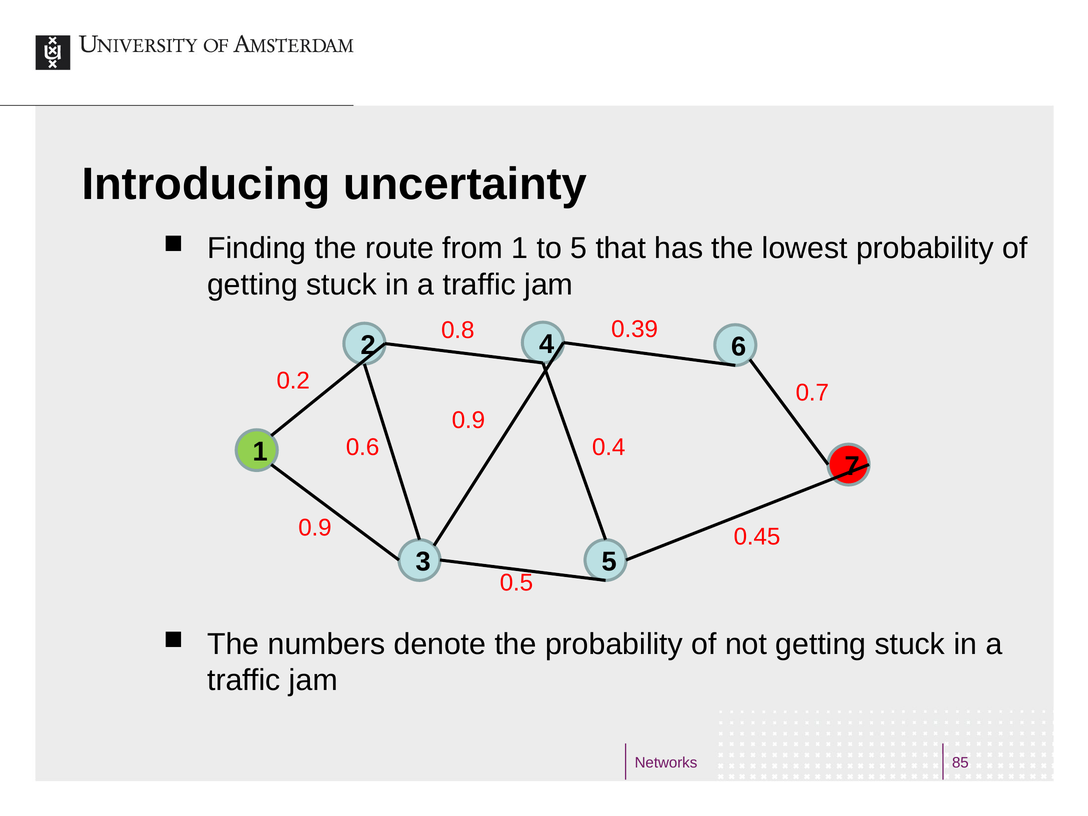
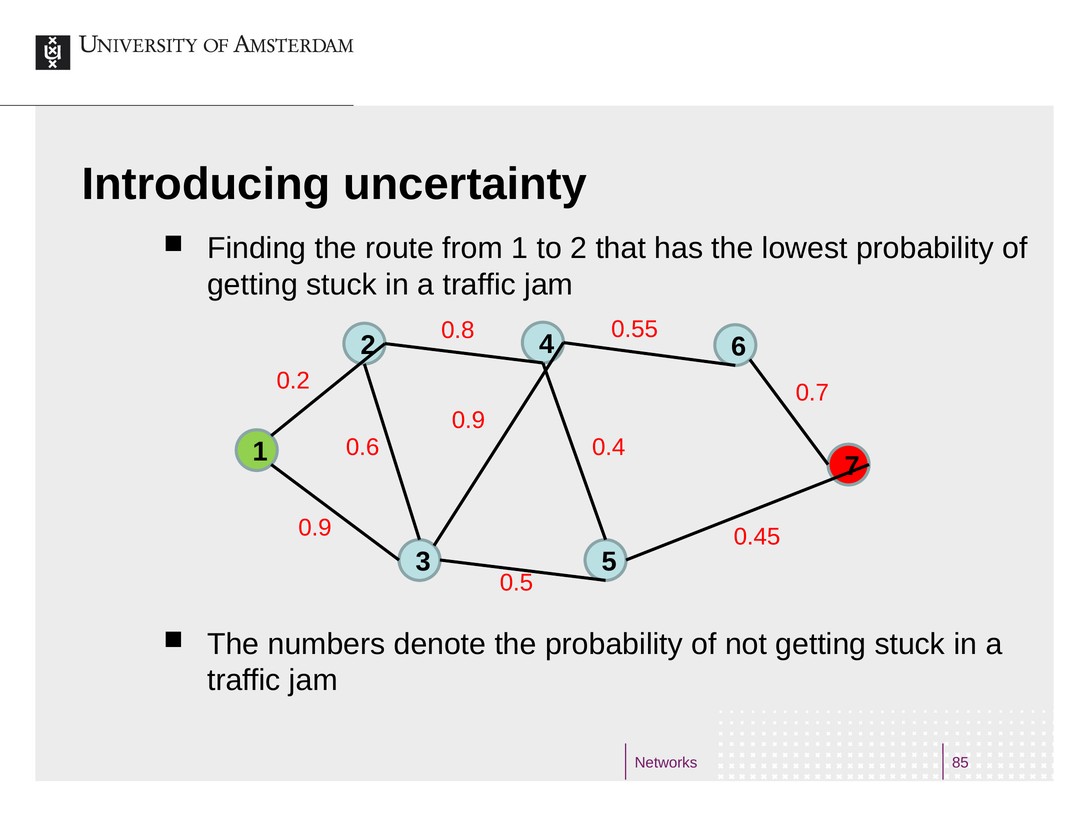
to 5: 5 -> 2
0.39: 0.39 -> 0.55
